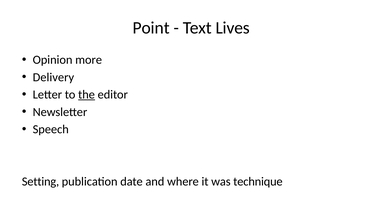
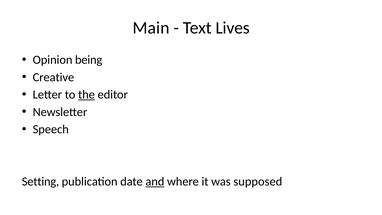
Point: Point -> Main
more: more -> being
Delivery: Delivery -> Creative
and underline: none -> present
technique: technique -> supposed
